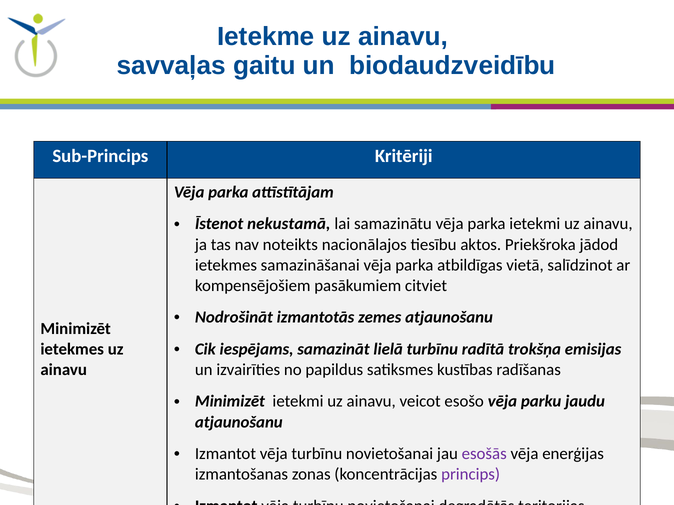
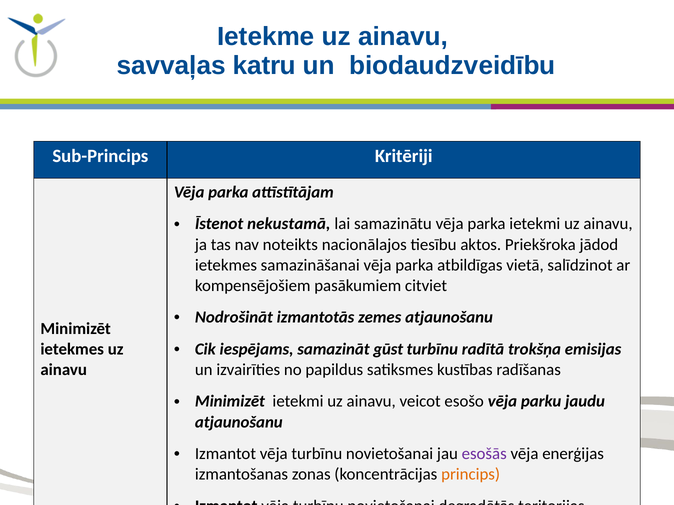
gaitu: gaitu -> katru
lielā: lielā -> gūst
princips colour: purple -> orange
